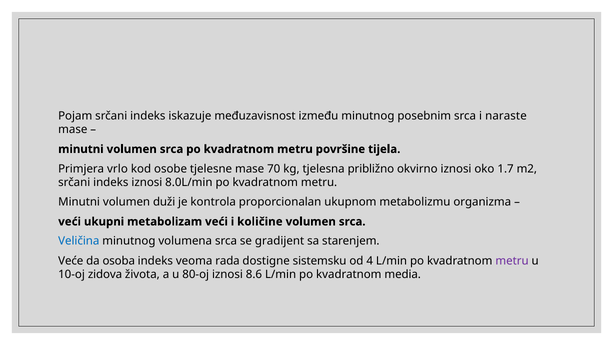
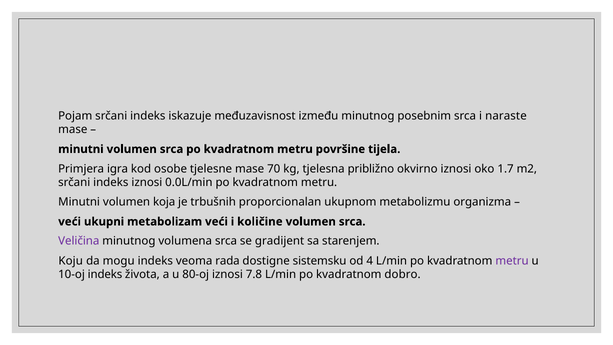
vrlo: vrlo -> igra
8.0L/min: 8.0L/min -> 0.0L/min
duži: duži -> koja
kontrola: kontrola -> trbušnih
Veličina colour: blue -> purple
Veće: Veće -> Koju
osoba: osoba -> mogu
10-oj zidova: zidova -> indeks
8.6: 8.6 -> 7.8
media: media -> dobro
